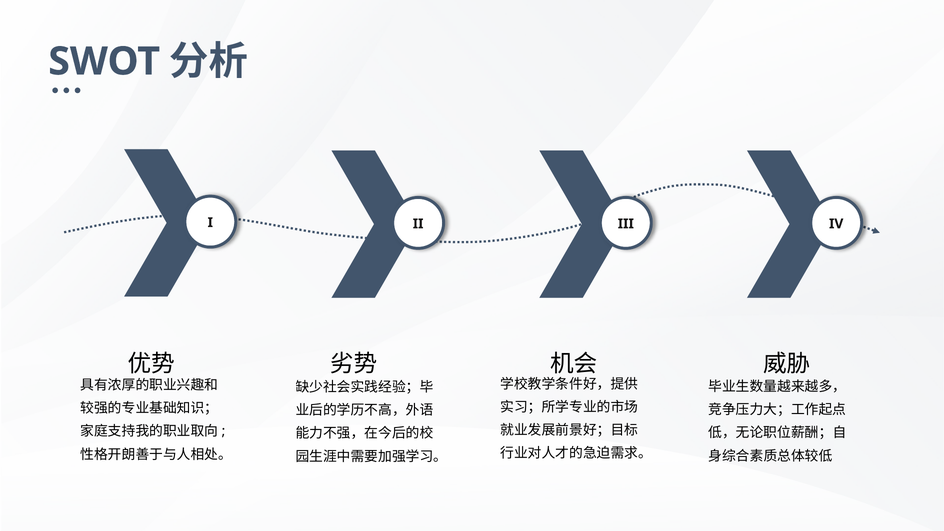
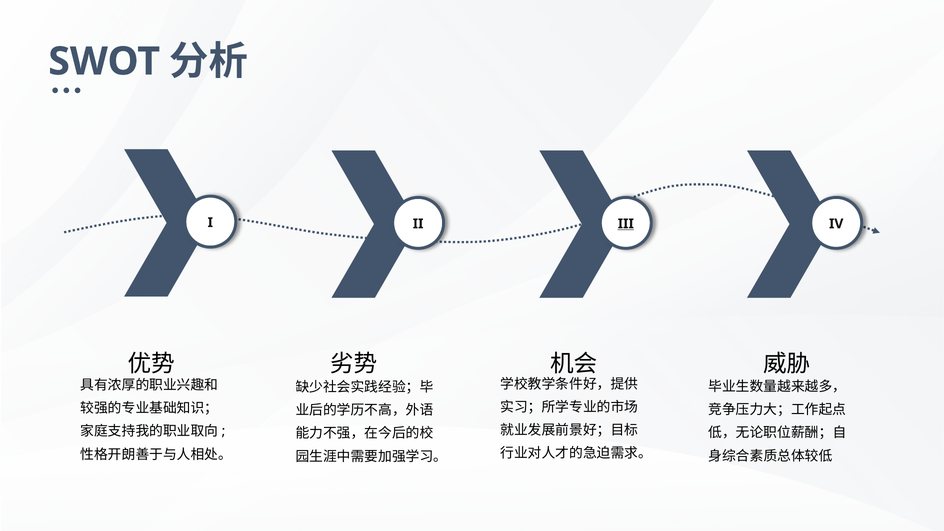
III underline: none -> present
